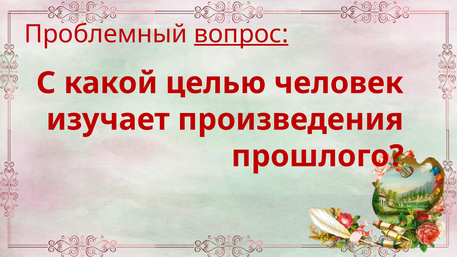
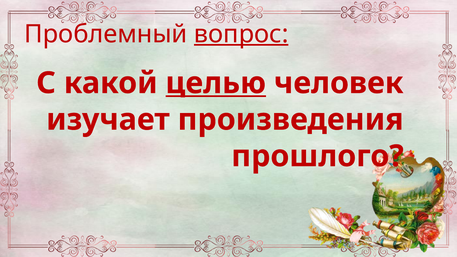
целью underline: none -> present
